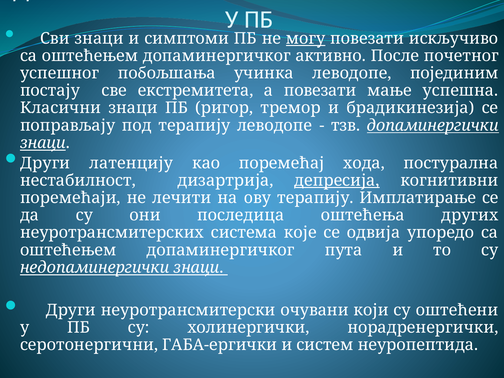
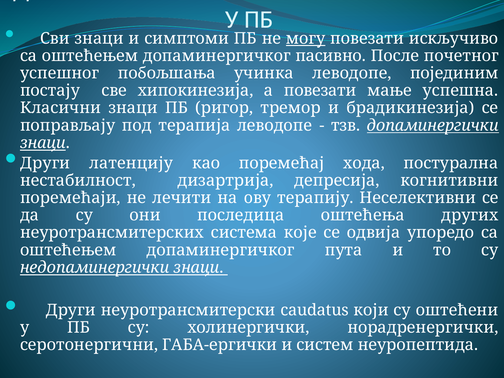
активно: активно -> пасивно
екстремитета: екстремитета -> хипокинезија
под терапију: терапију -> терапија
депресија underline: present -> none
Имплатирање: Имплатирање -> Неселективни
очувани: очувани -> caudatus
